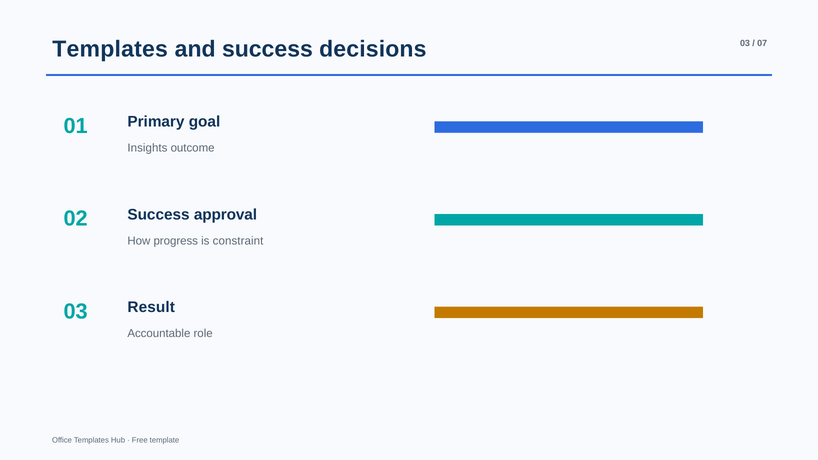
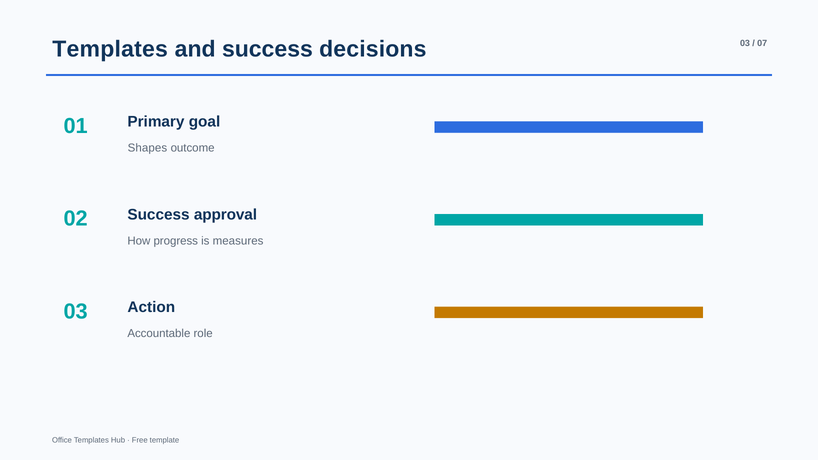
Insights: Insights -> Shapes
constraint: constraint -> measures
Result: Result -> Action
